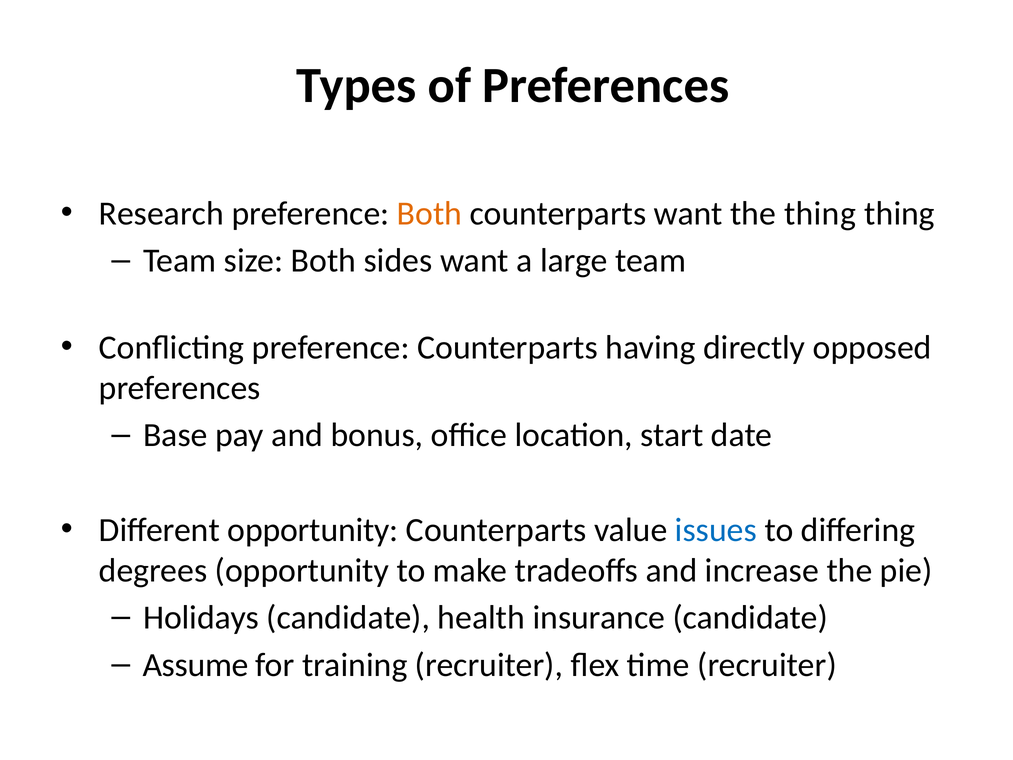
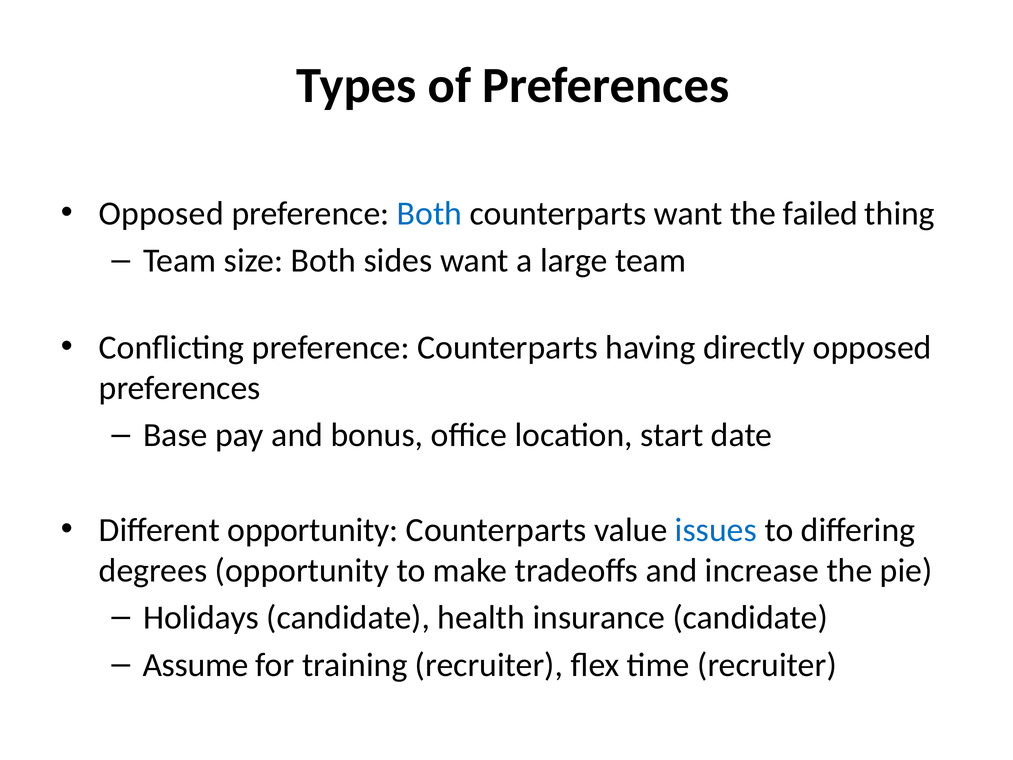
Research at (161, 213): Research -> Opposed
Both at (429, 213) colour: orange -> blue
the thing: thing -> failed
